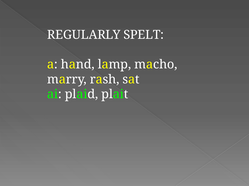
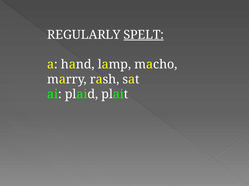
SPELT underline: none -> present
